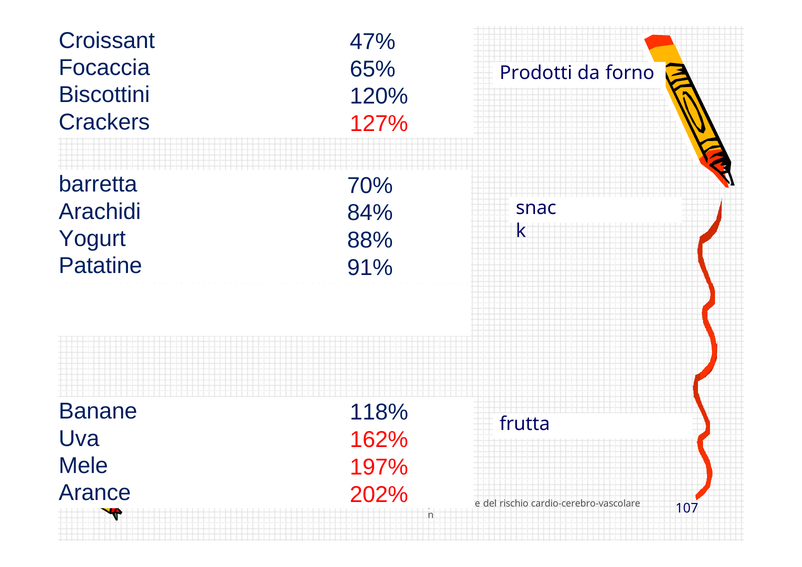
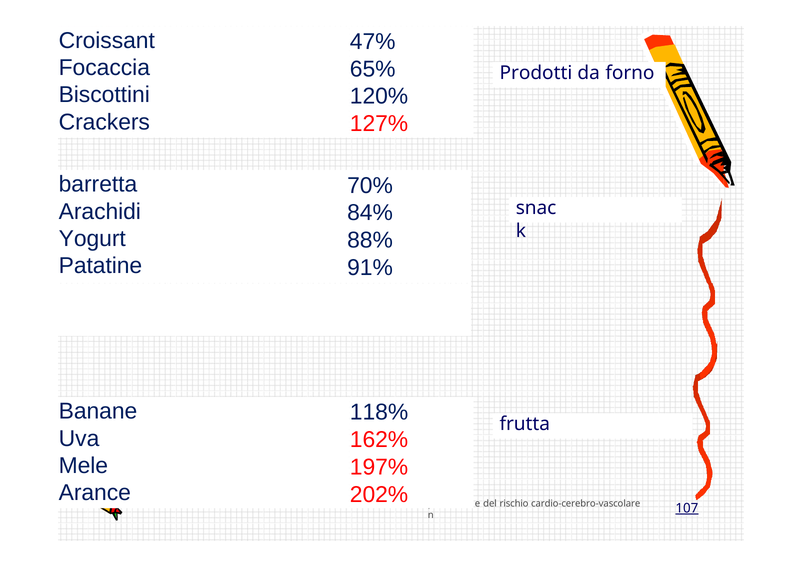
107 underline: none -> present
